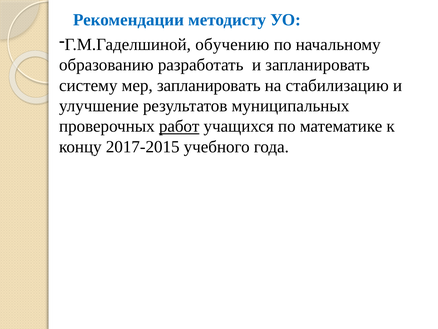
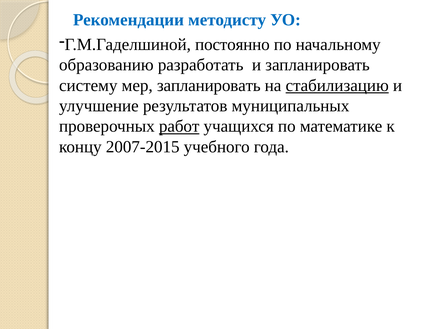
обучению: обучению -> постоянно
стабилизацию underline: none -> present
2017-2015: 2017-2015 -> 2007-2015
